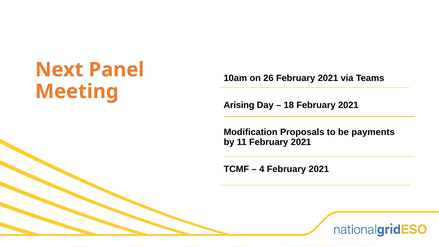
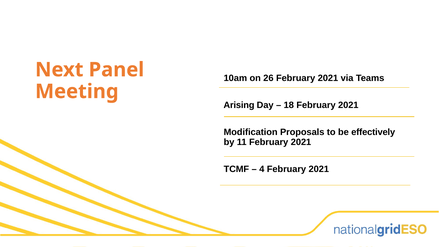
payments: payments -> effectively
